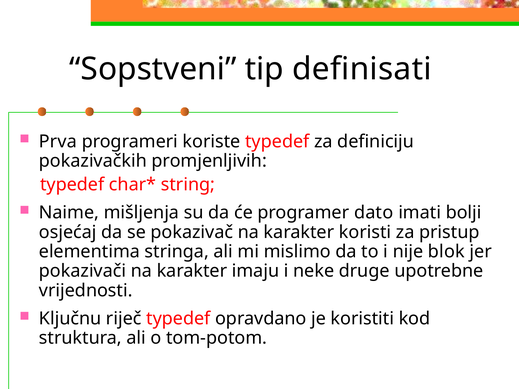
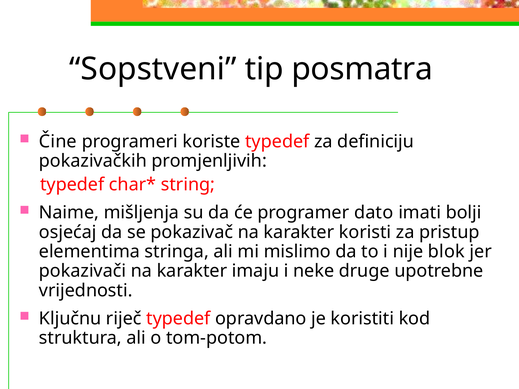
definisati: definisati -> posmatra
Prva: Prva -> Čine
